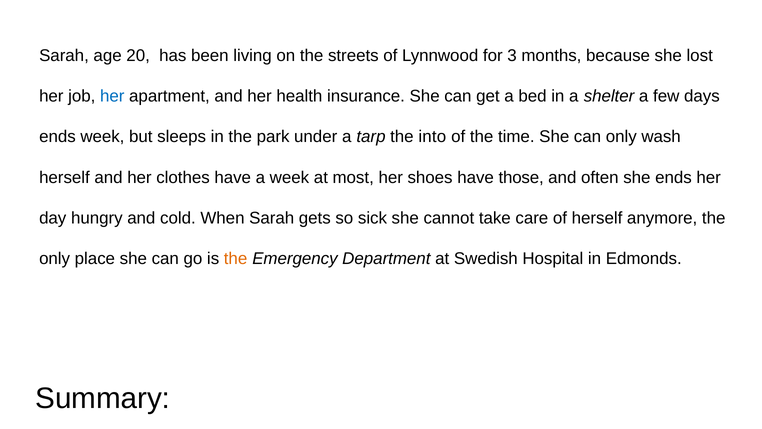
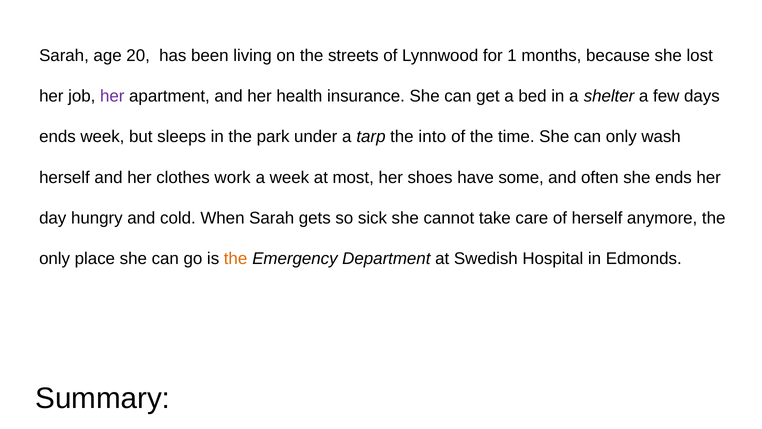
3: 3 -> 1
her at (112, 96) colour: blue -> purple
clothes have: have -> work
those: those -> some
